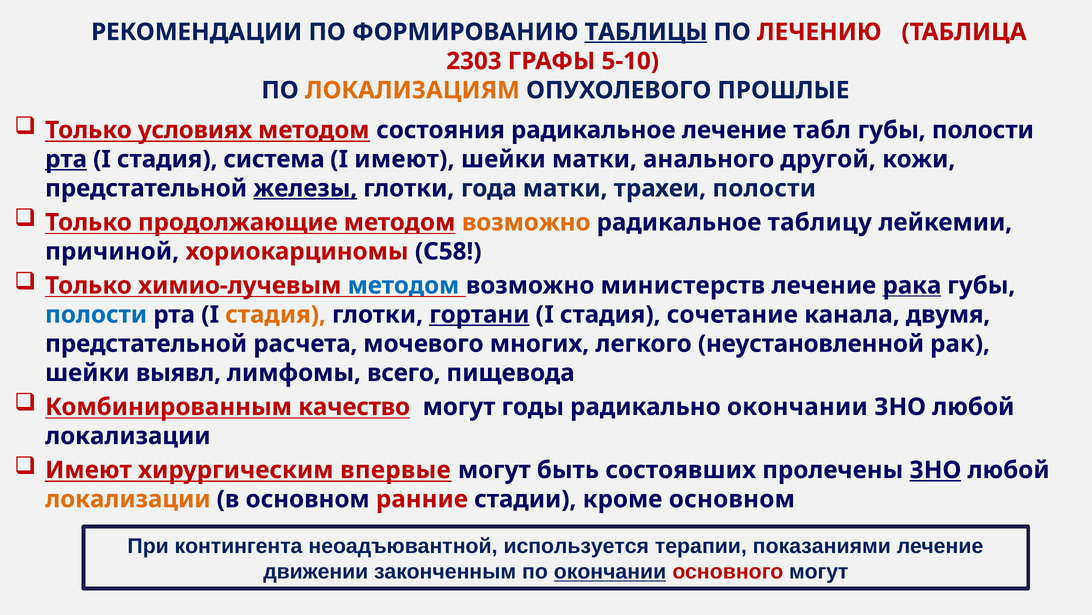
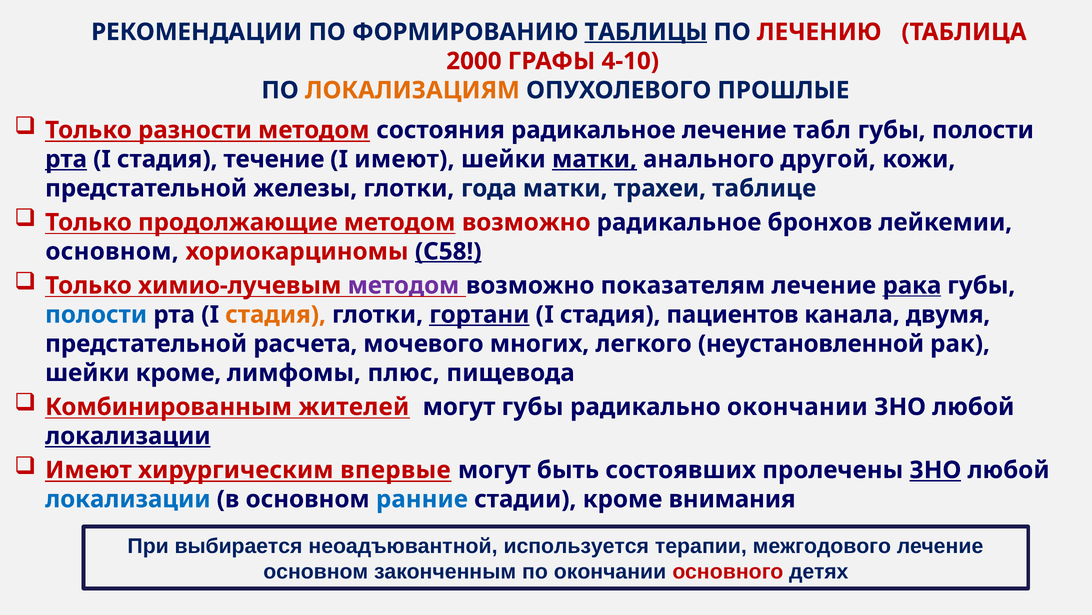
2303: 2303 -> 2000
5-10: 5-10 -> 4-10
условиях: условиях -> разности
система: система -> течение
матки at (594, 159) underline: none -> present
железы underline: present -> none
трахеи полости: полости -> таблице
возможно at (526, 222) colour: orange -> red
таблицу: таблицу -> бронхов
причиной at (112, 251): причиной -> основном
С58 underline: none -> present
методом at (403, 285) colour: blue -> purple
министерств: министерств -> показателям
сочетание: сочетание -> пациентов
шейки выявл: выявл -> кроме
всего: всего -> плюс
качество: качество -> жителей
могут годы: годы -> губы
локализации at (128, 436) underline: none -> present
локализации at (128, 499) colour: orange -> blue
ранние colour: red -> blue
кроме основном: основном -> внимания
контингента: контингента -> выбирается
показаниями: показаниями -> межгодового
движении at (316, 571): движении -> основном
окончании at (610, 571) underline: present -> none
основного могут: могут -> детях
